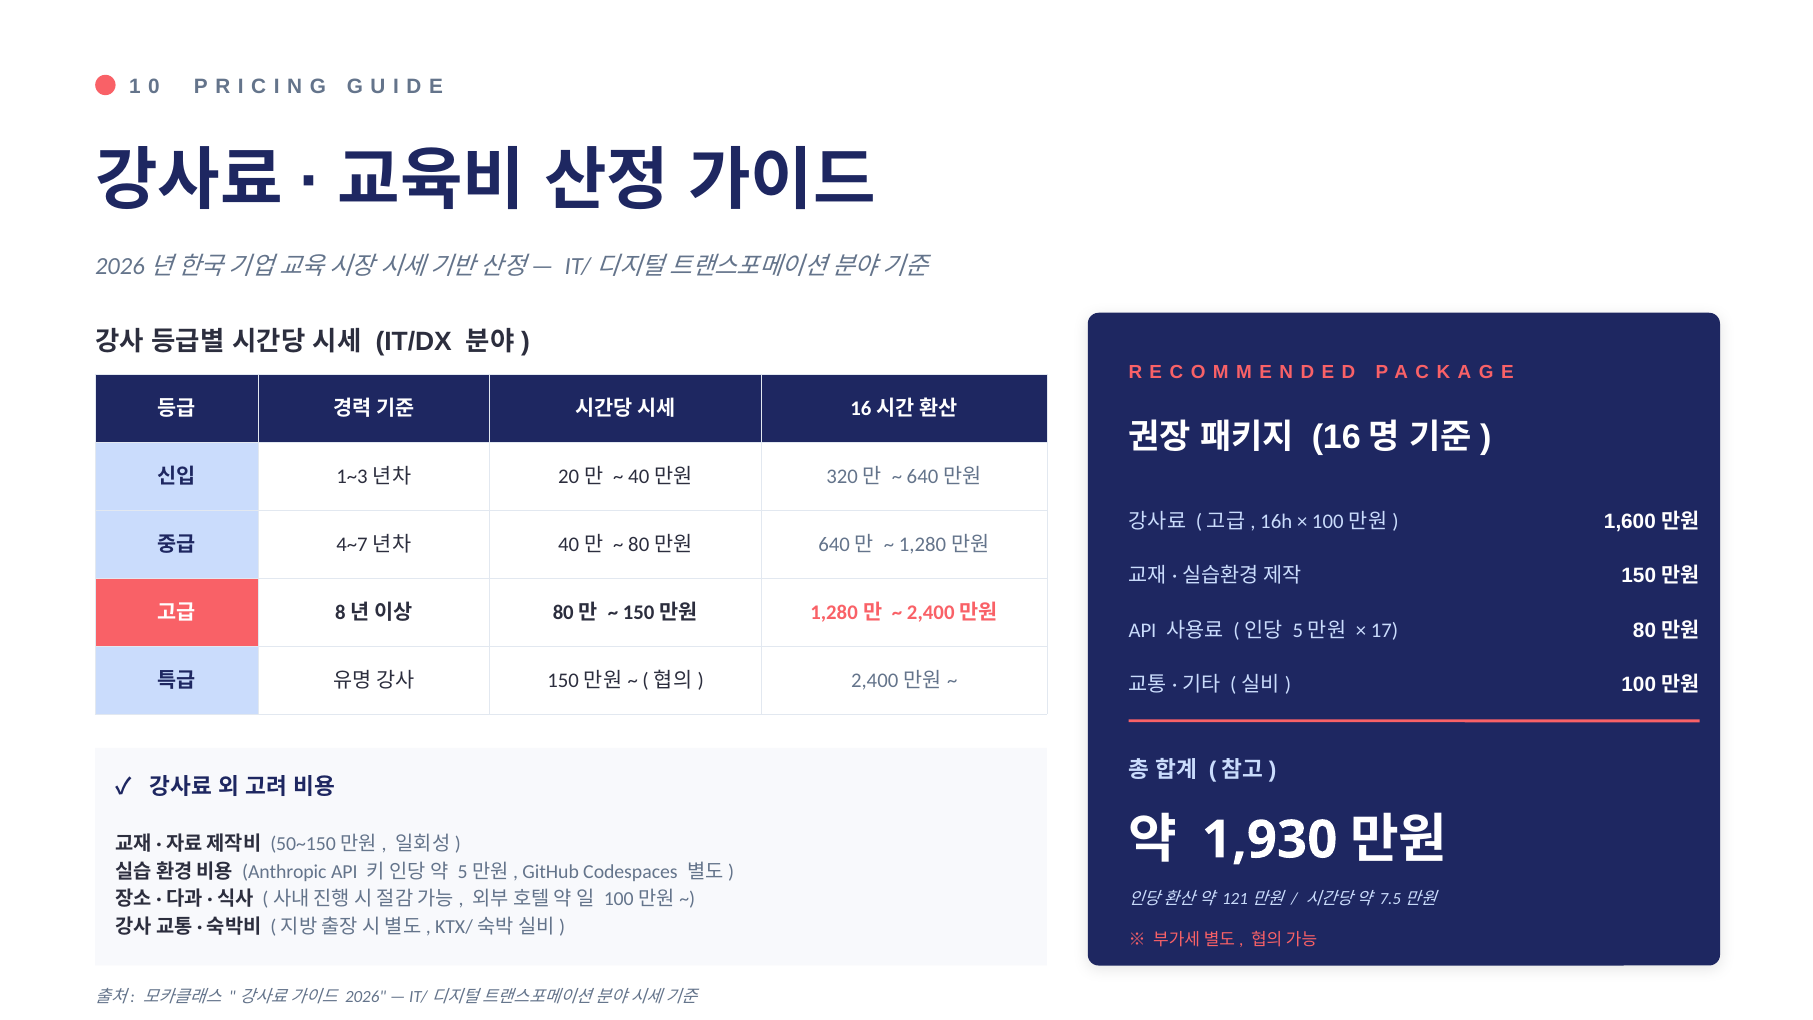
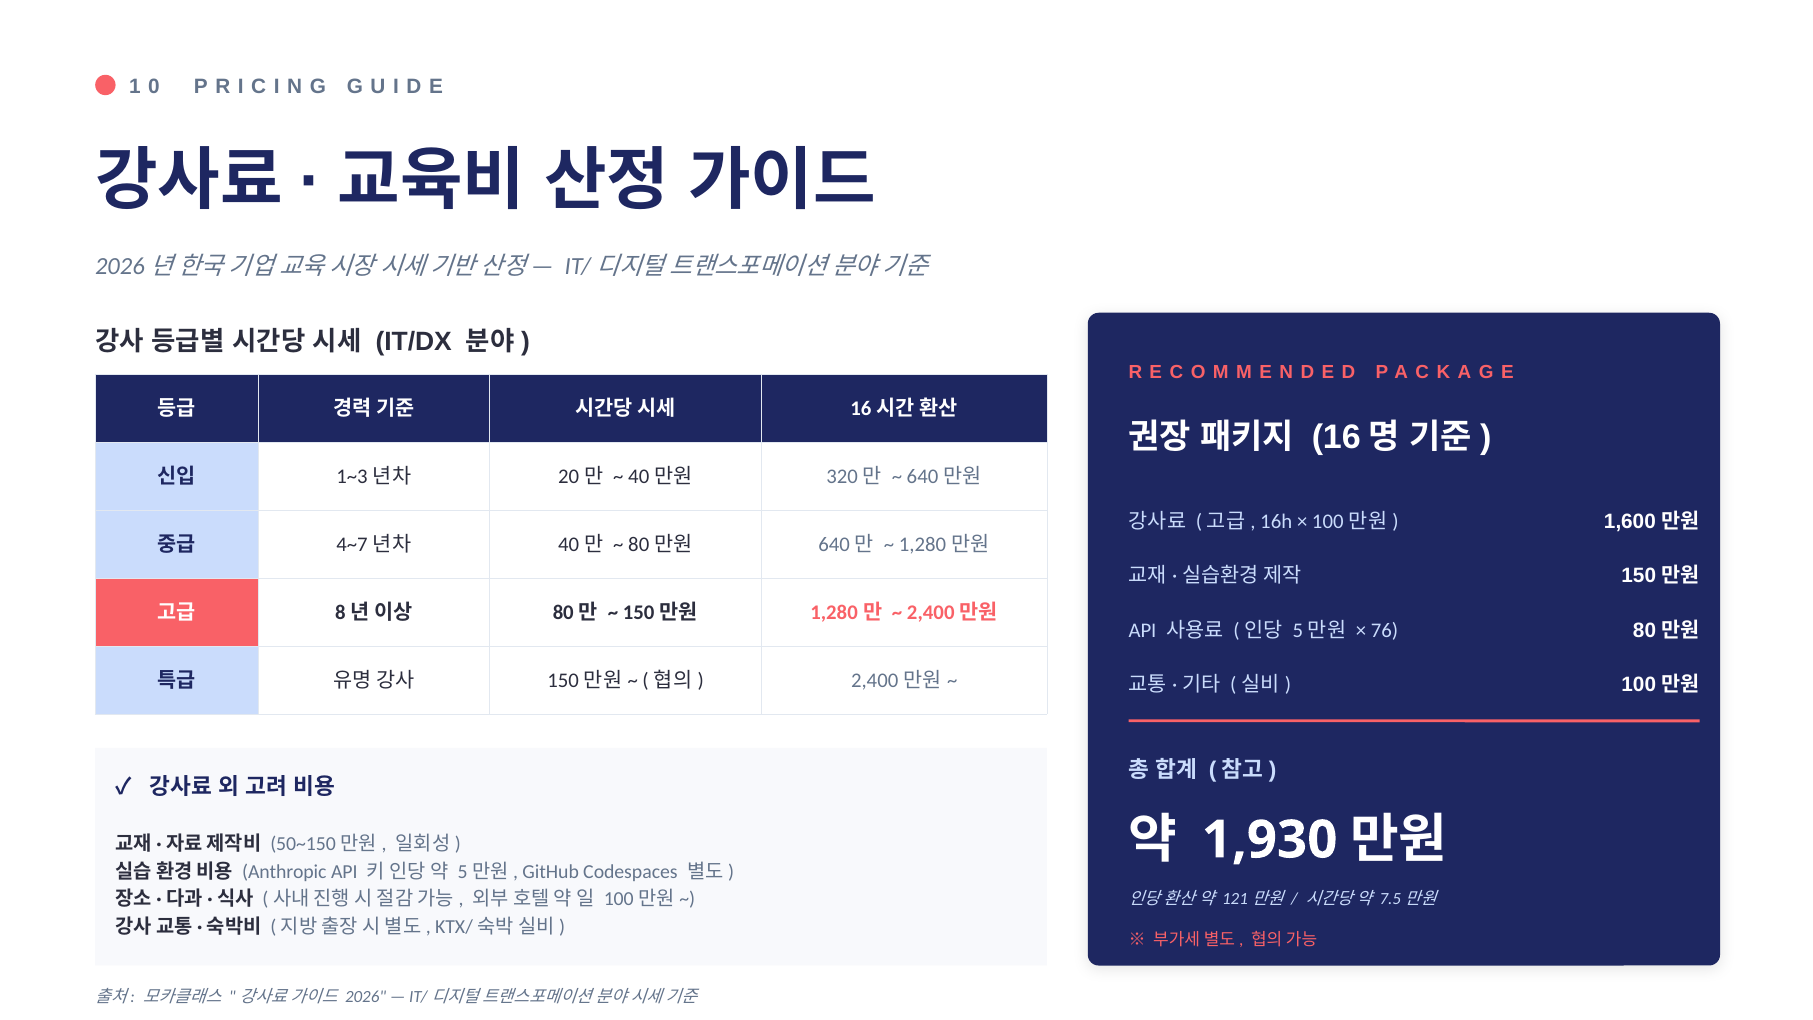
17: 17 -> 76
